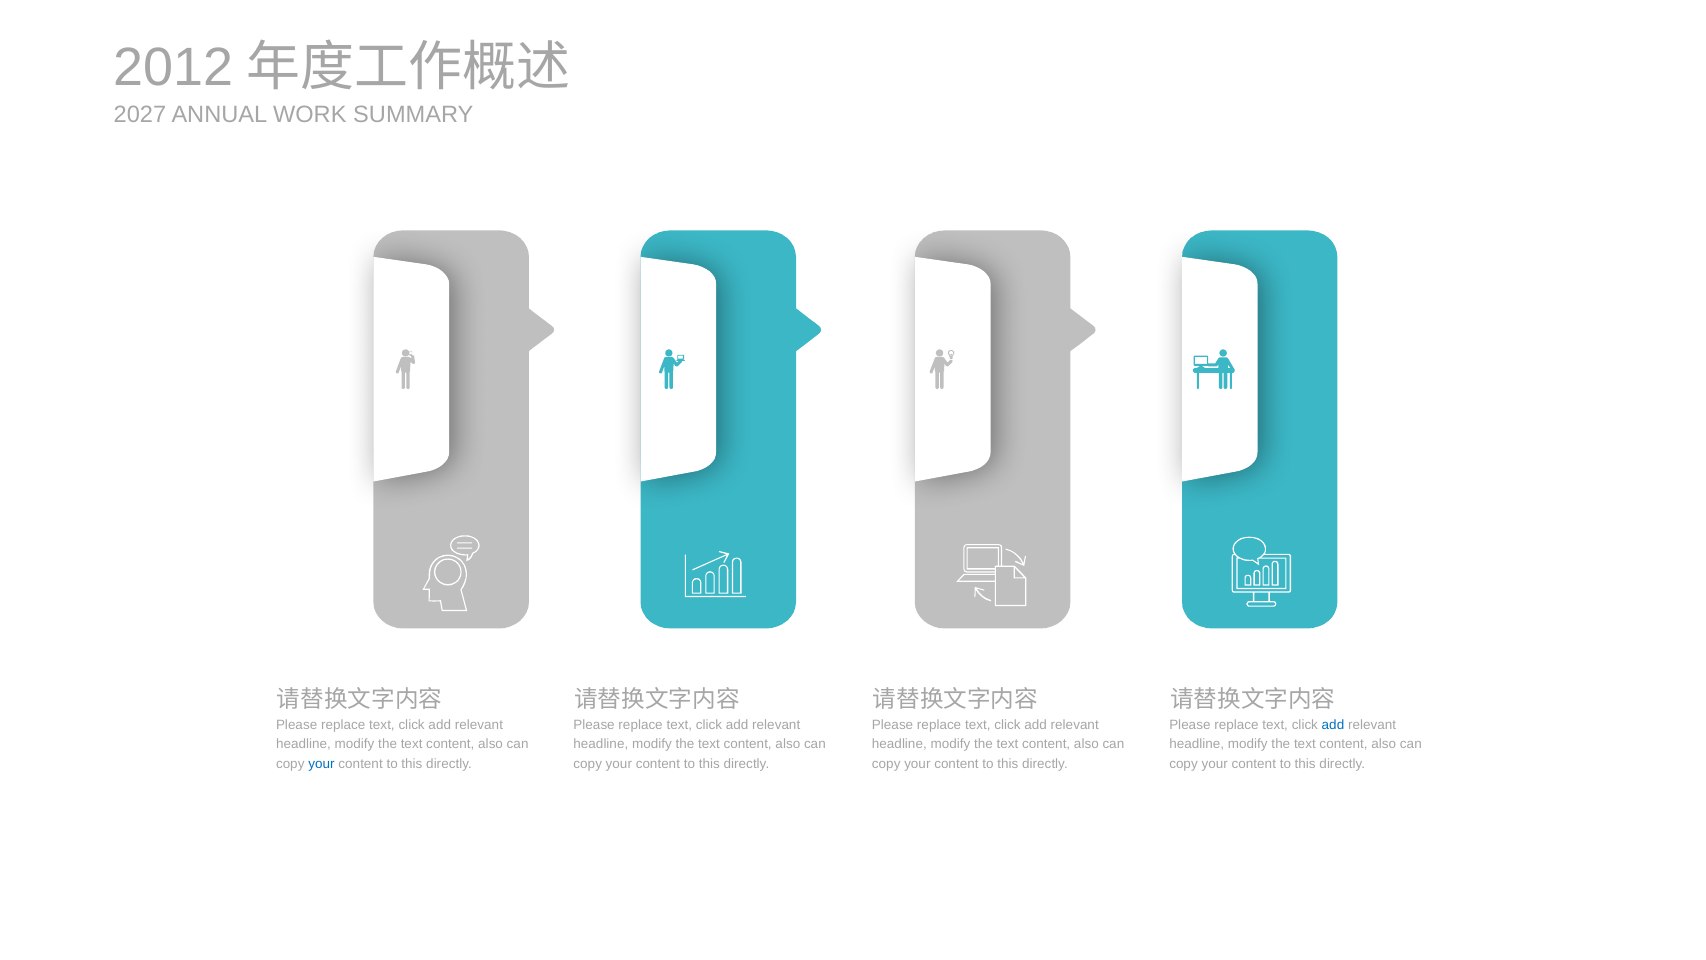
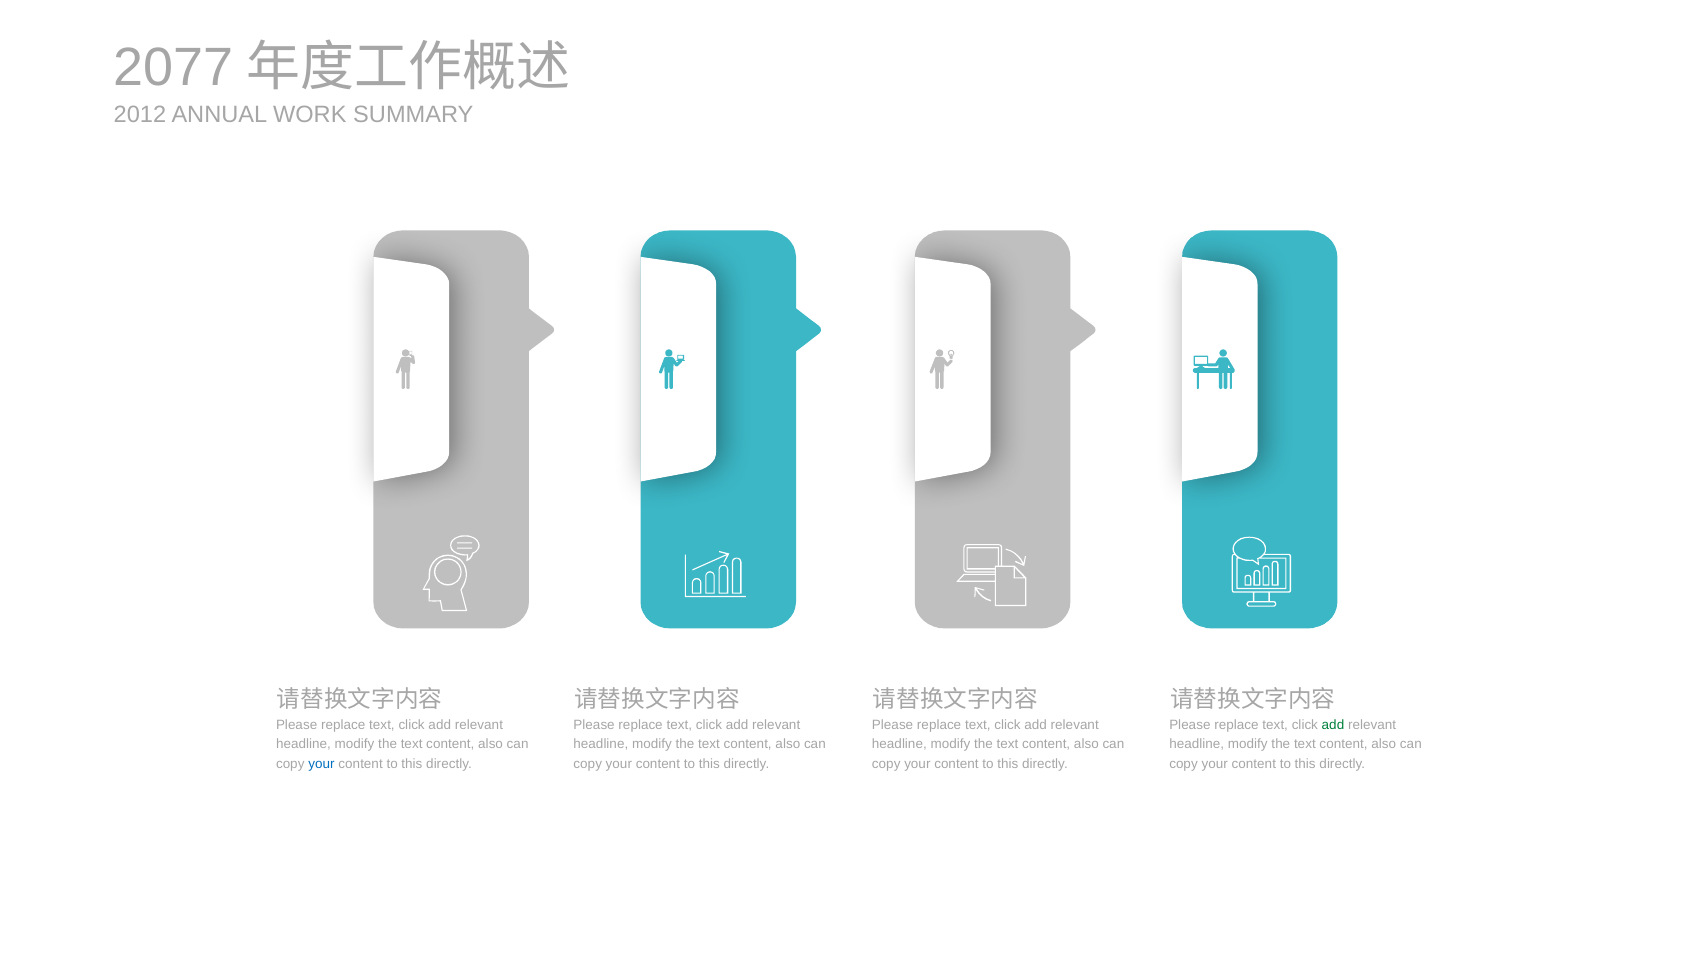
2012: 2012 -> 2077
2027: 2027 -> 2012
add at (1333, 725) colour: blue -> green
